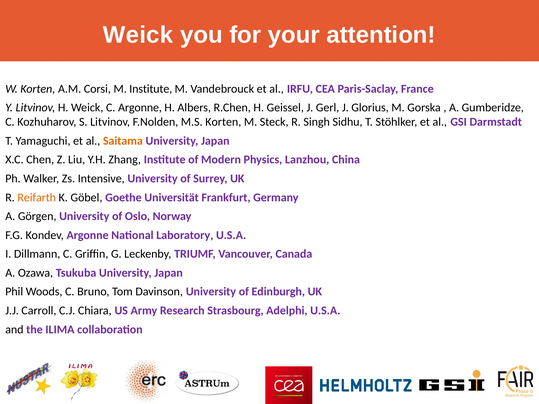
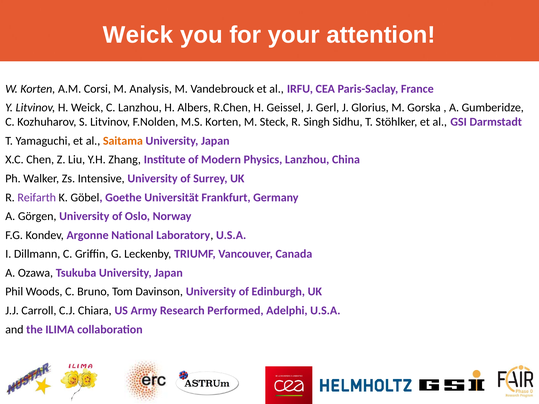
M Institute: Institute -> Analysis
C Argonne: Argonne -> Lanzhou
Reifarth colour: orange -> purple
Strasbourg: Strasbourg -> Performed
